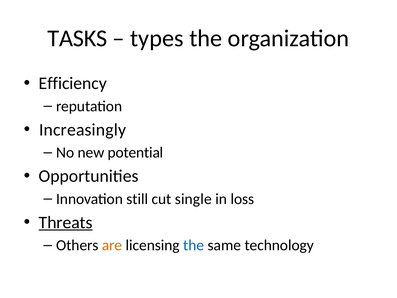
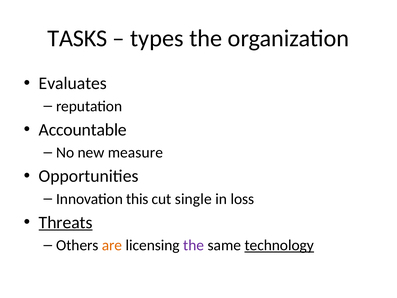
Efficiency: Efficiency -> Evaluates
Increasingly: Increasingly -> Accountable
potential: potential -> measure
still: still -> this
the at (194, 245) colour: blue -> purple
technology underline: none -> present
